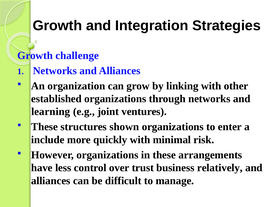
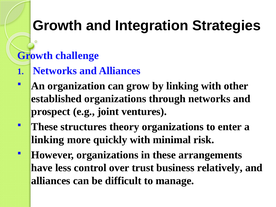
learning: learning -> prospect
shown: shown -> theory
include at (48, 140): include -> linking
